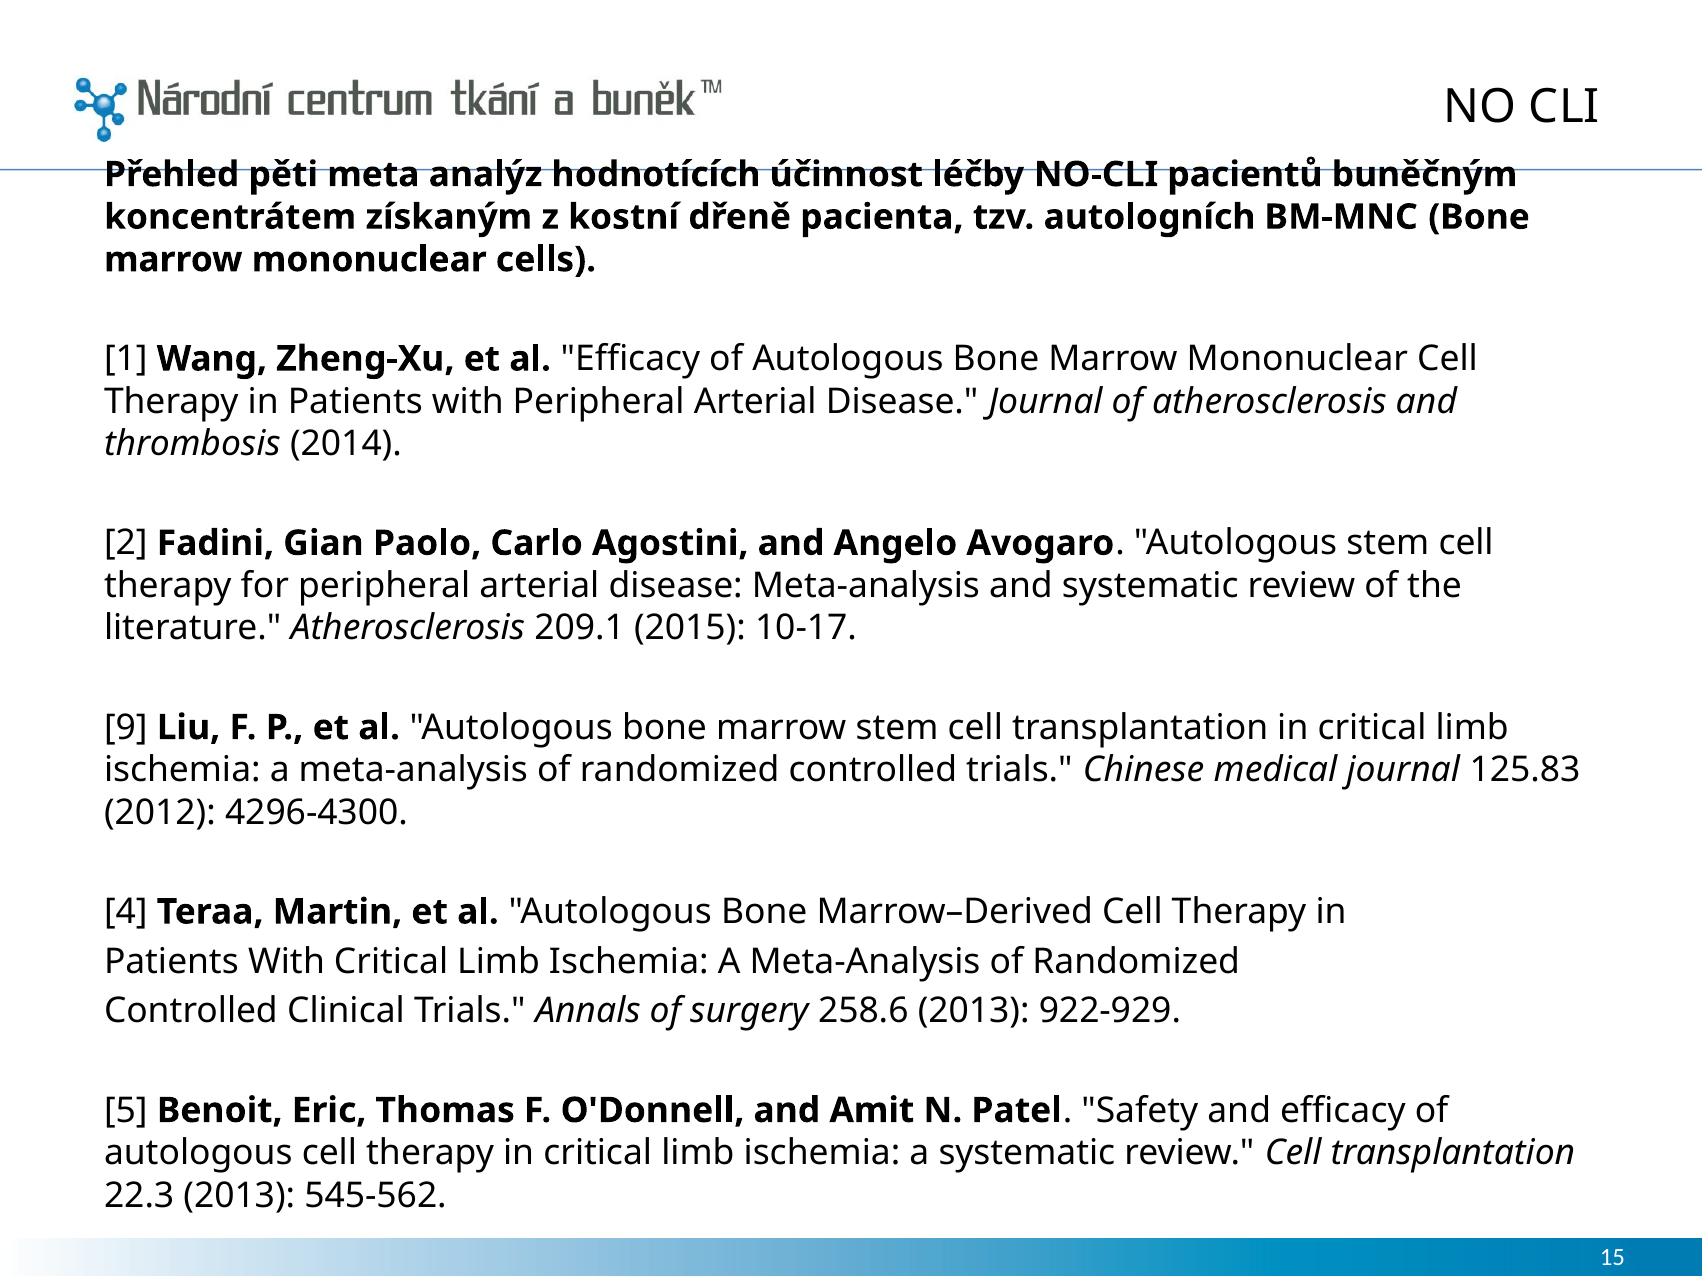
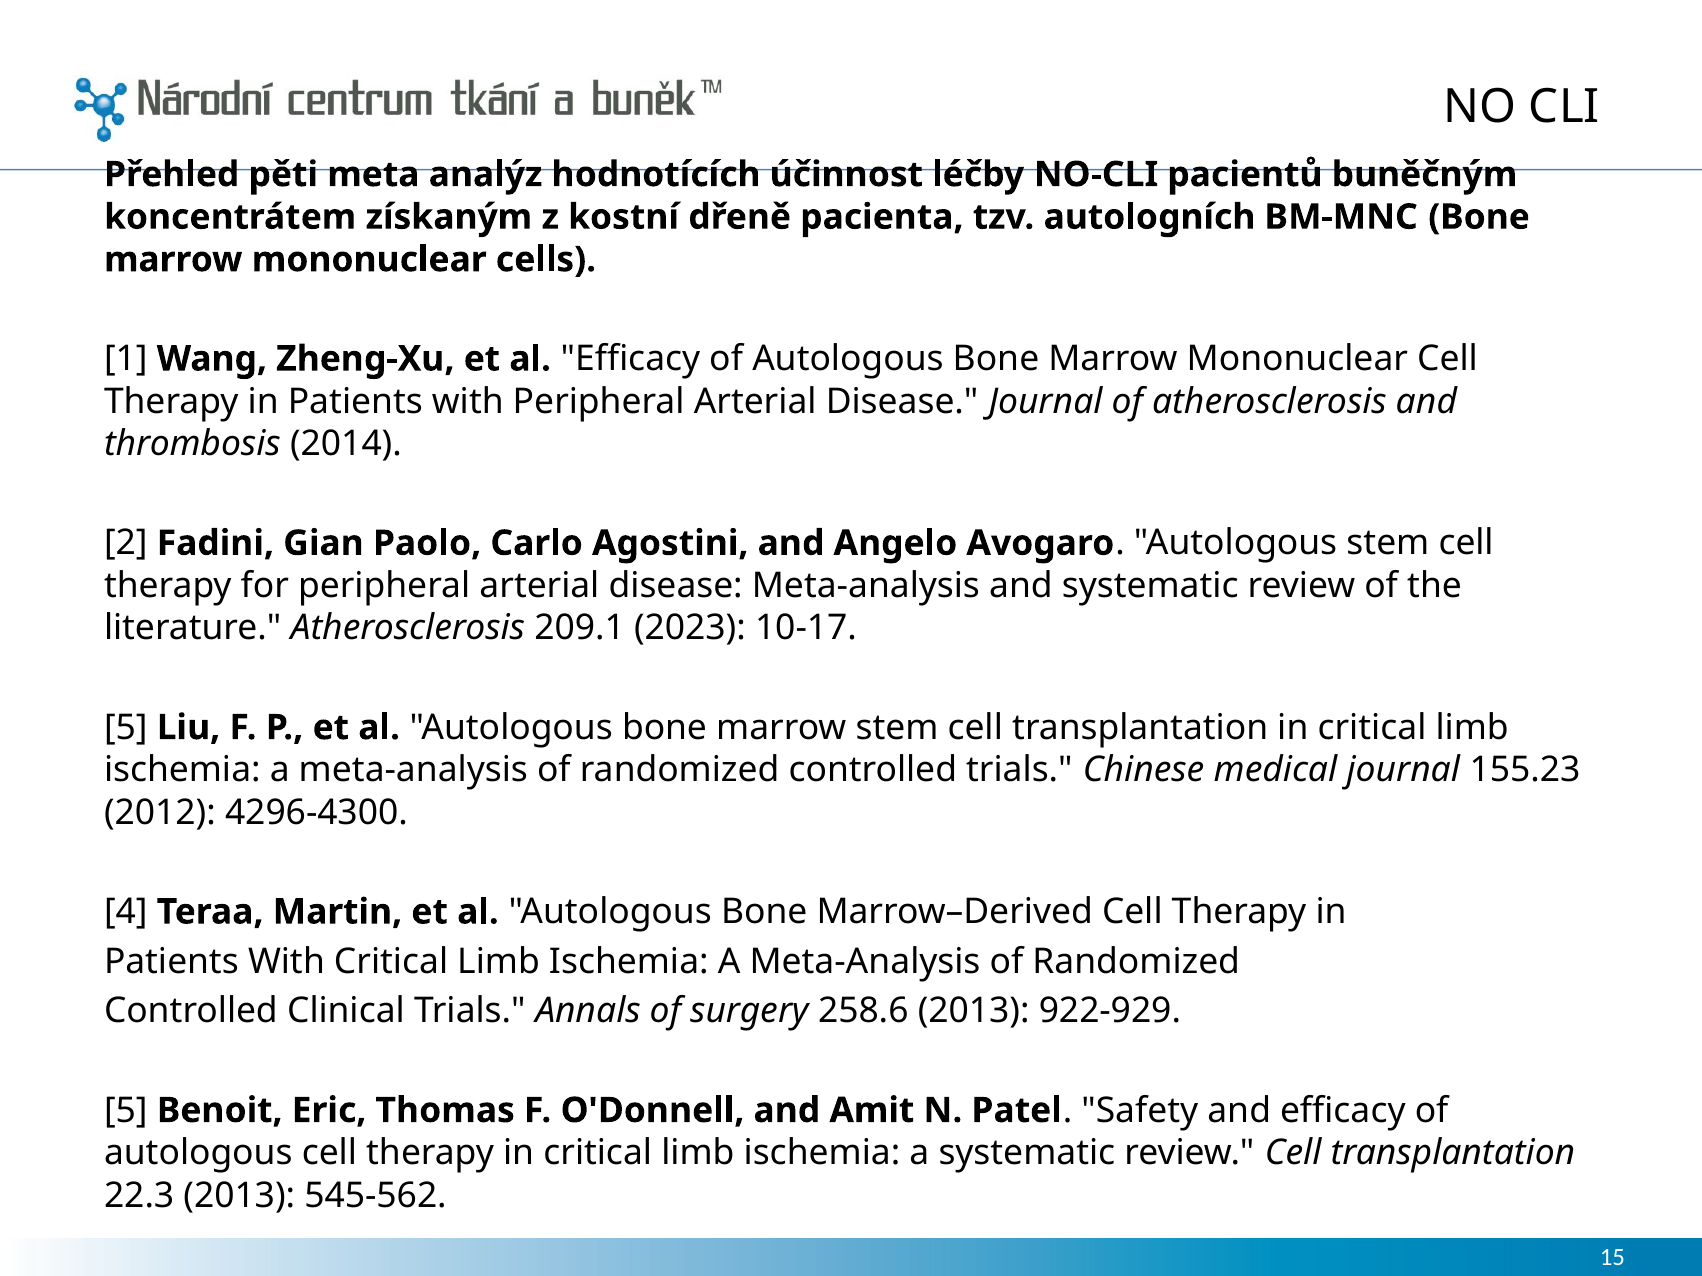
2015: 2015 -> 2023
9 at (126, 728): 9 -> 5
125.83: 125.83 -> 155.23
